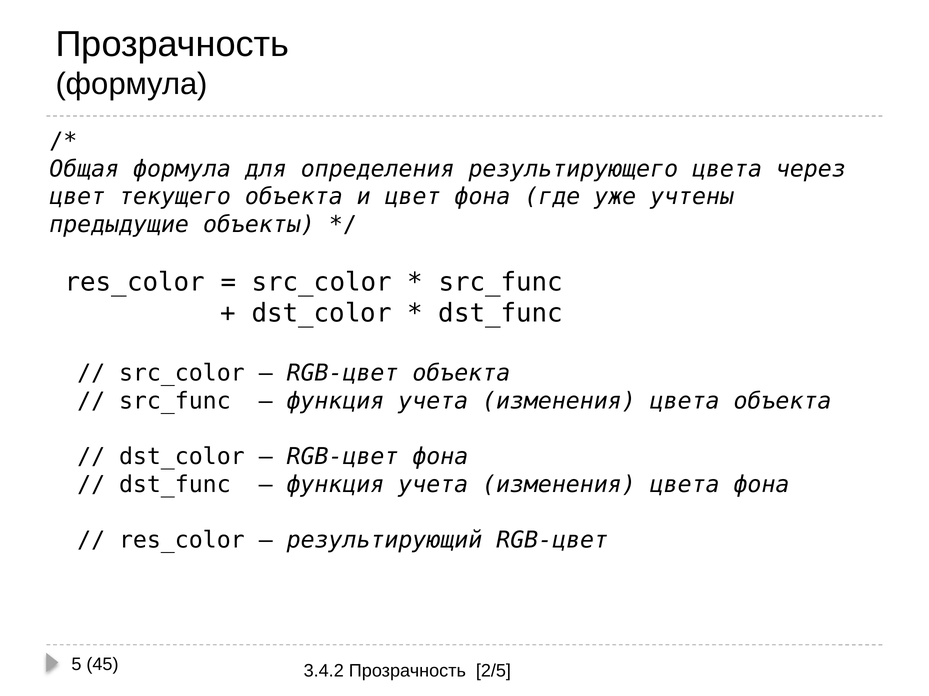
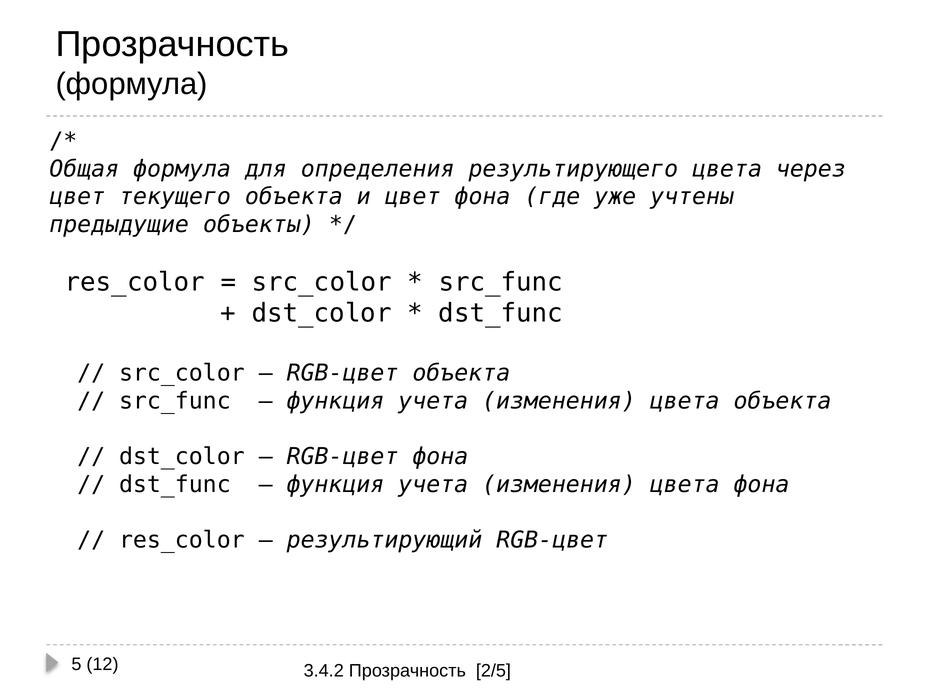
45: 45 -> 12
